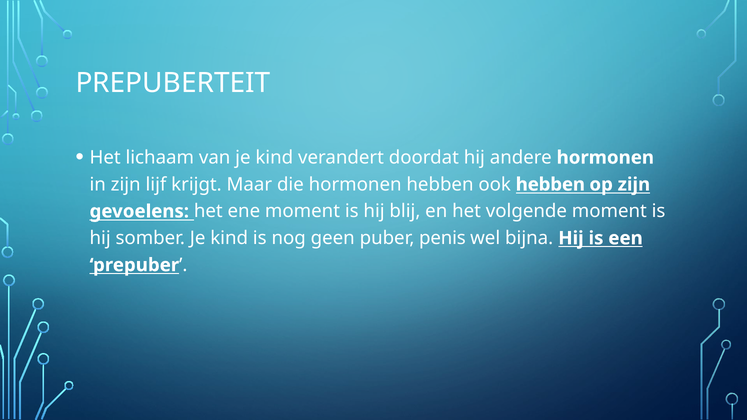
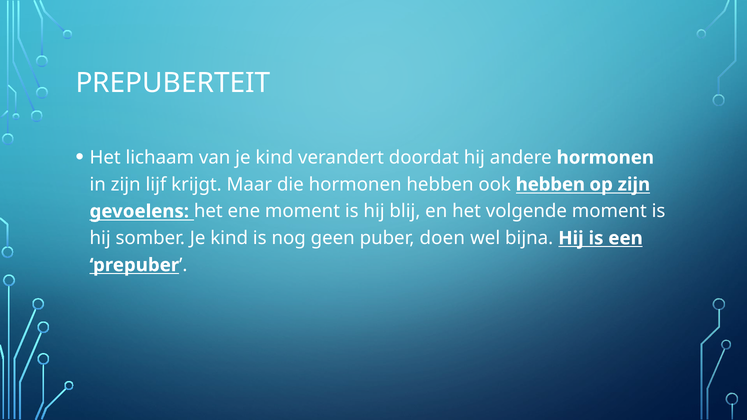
penis: penis -> doen
